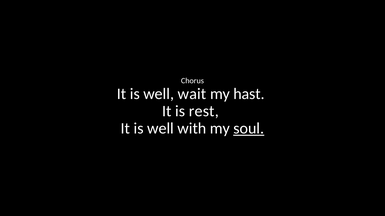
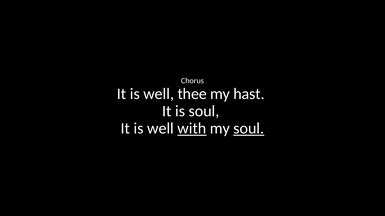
wait: wait -> thee
is rest: rest -> soul
with underline: none -> present
